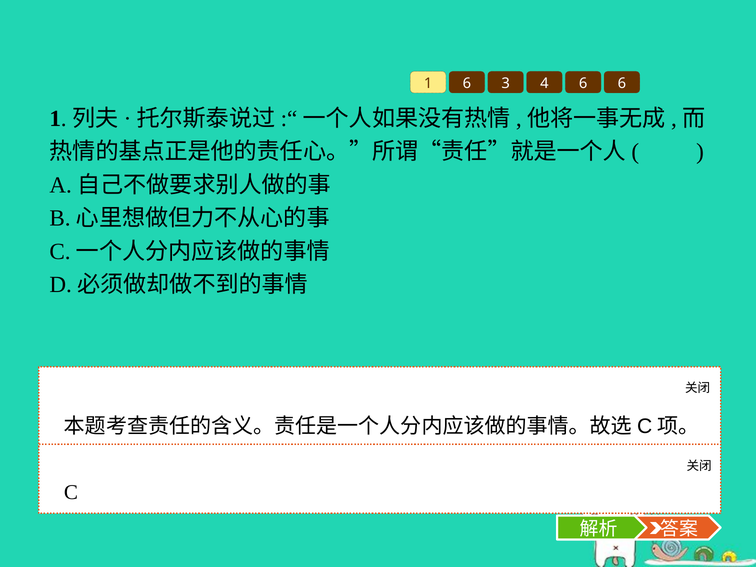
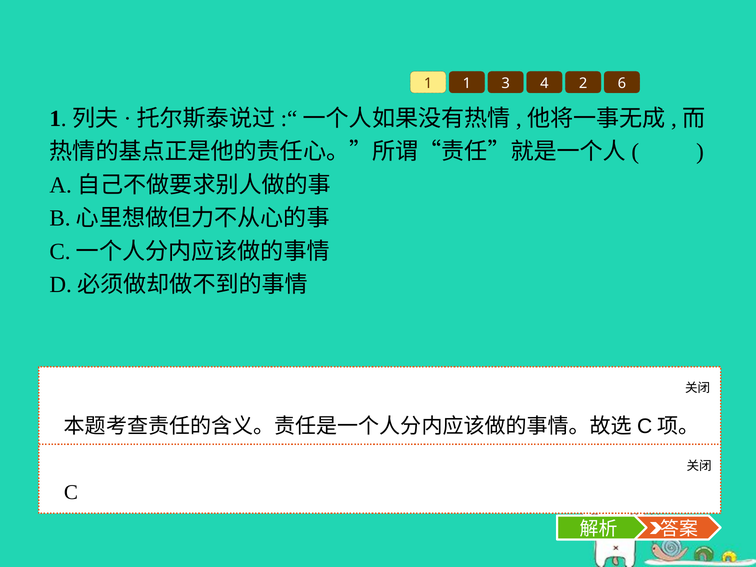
1 6: 6 -> 1
4 6: 6 -> 2
